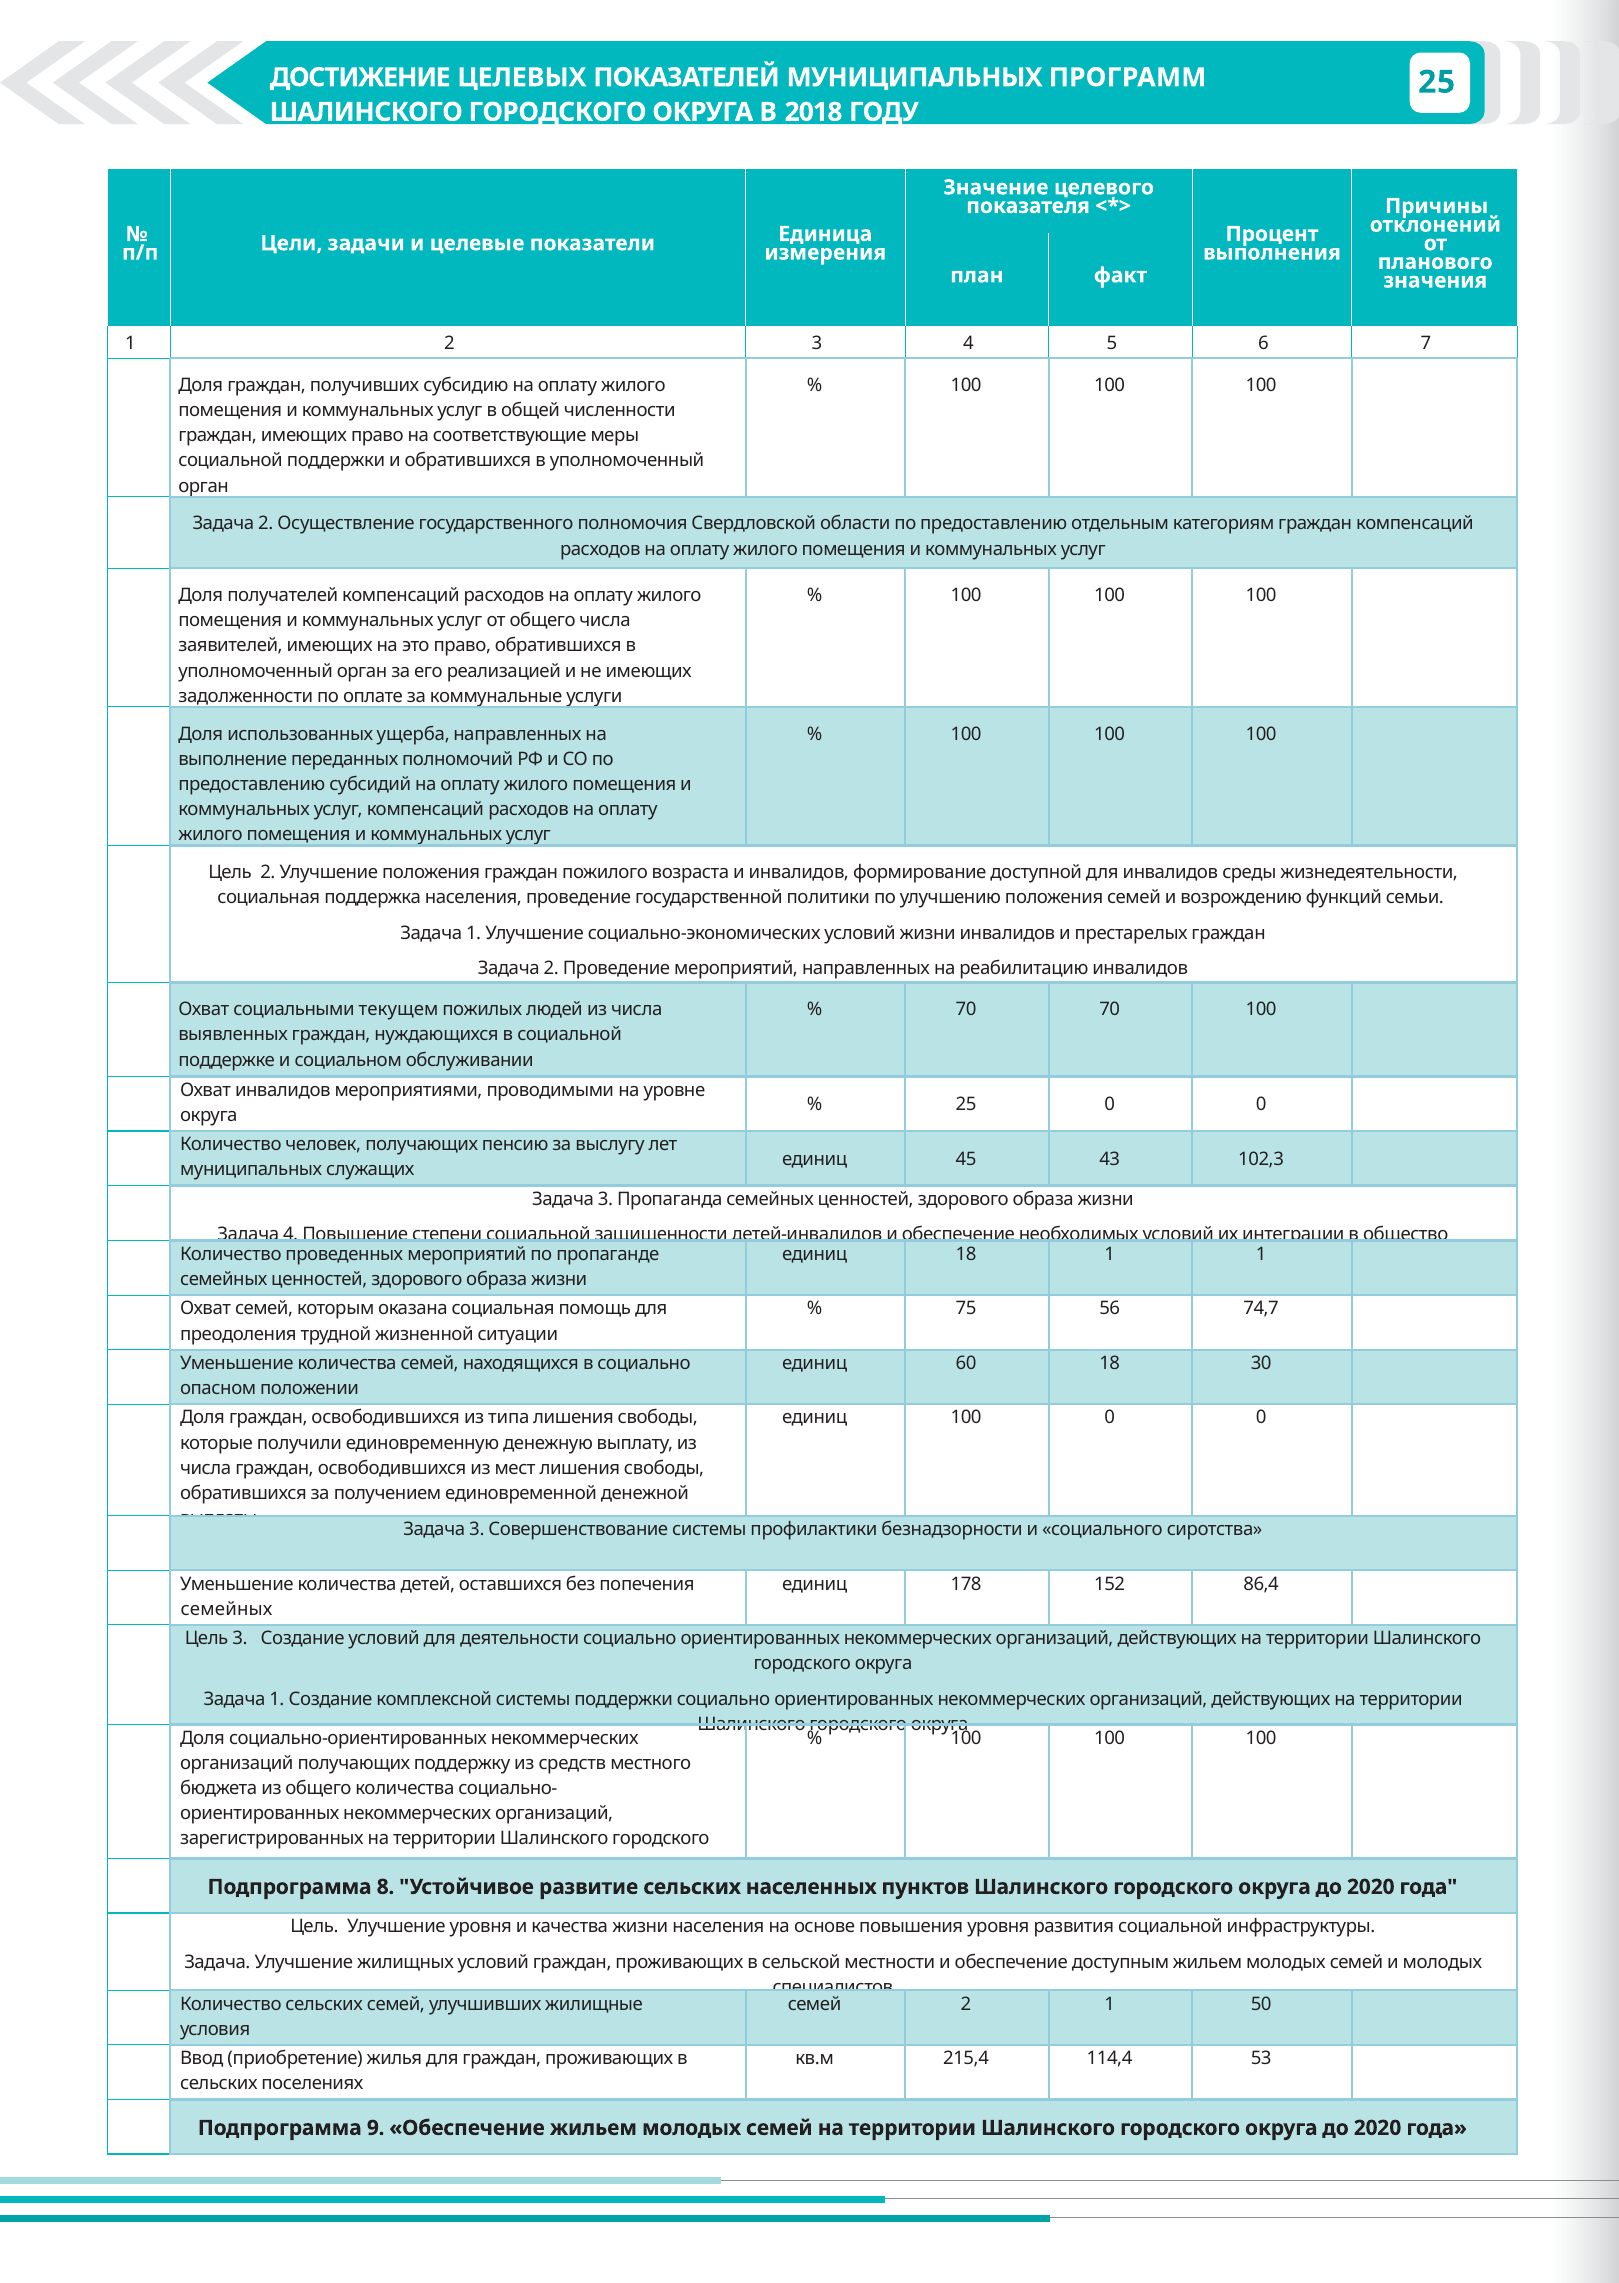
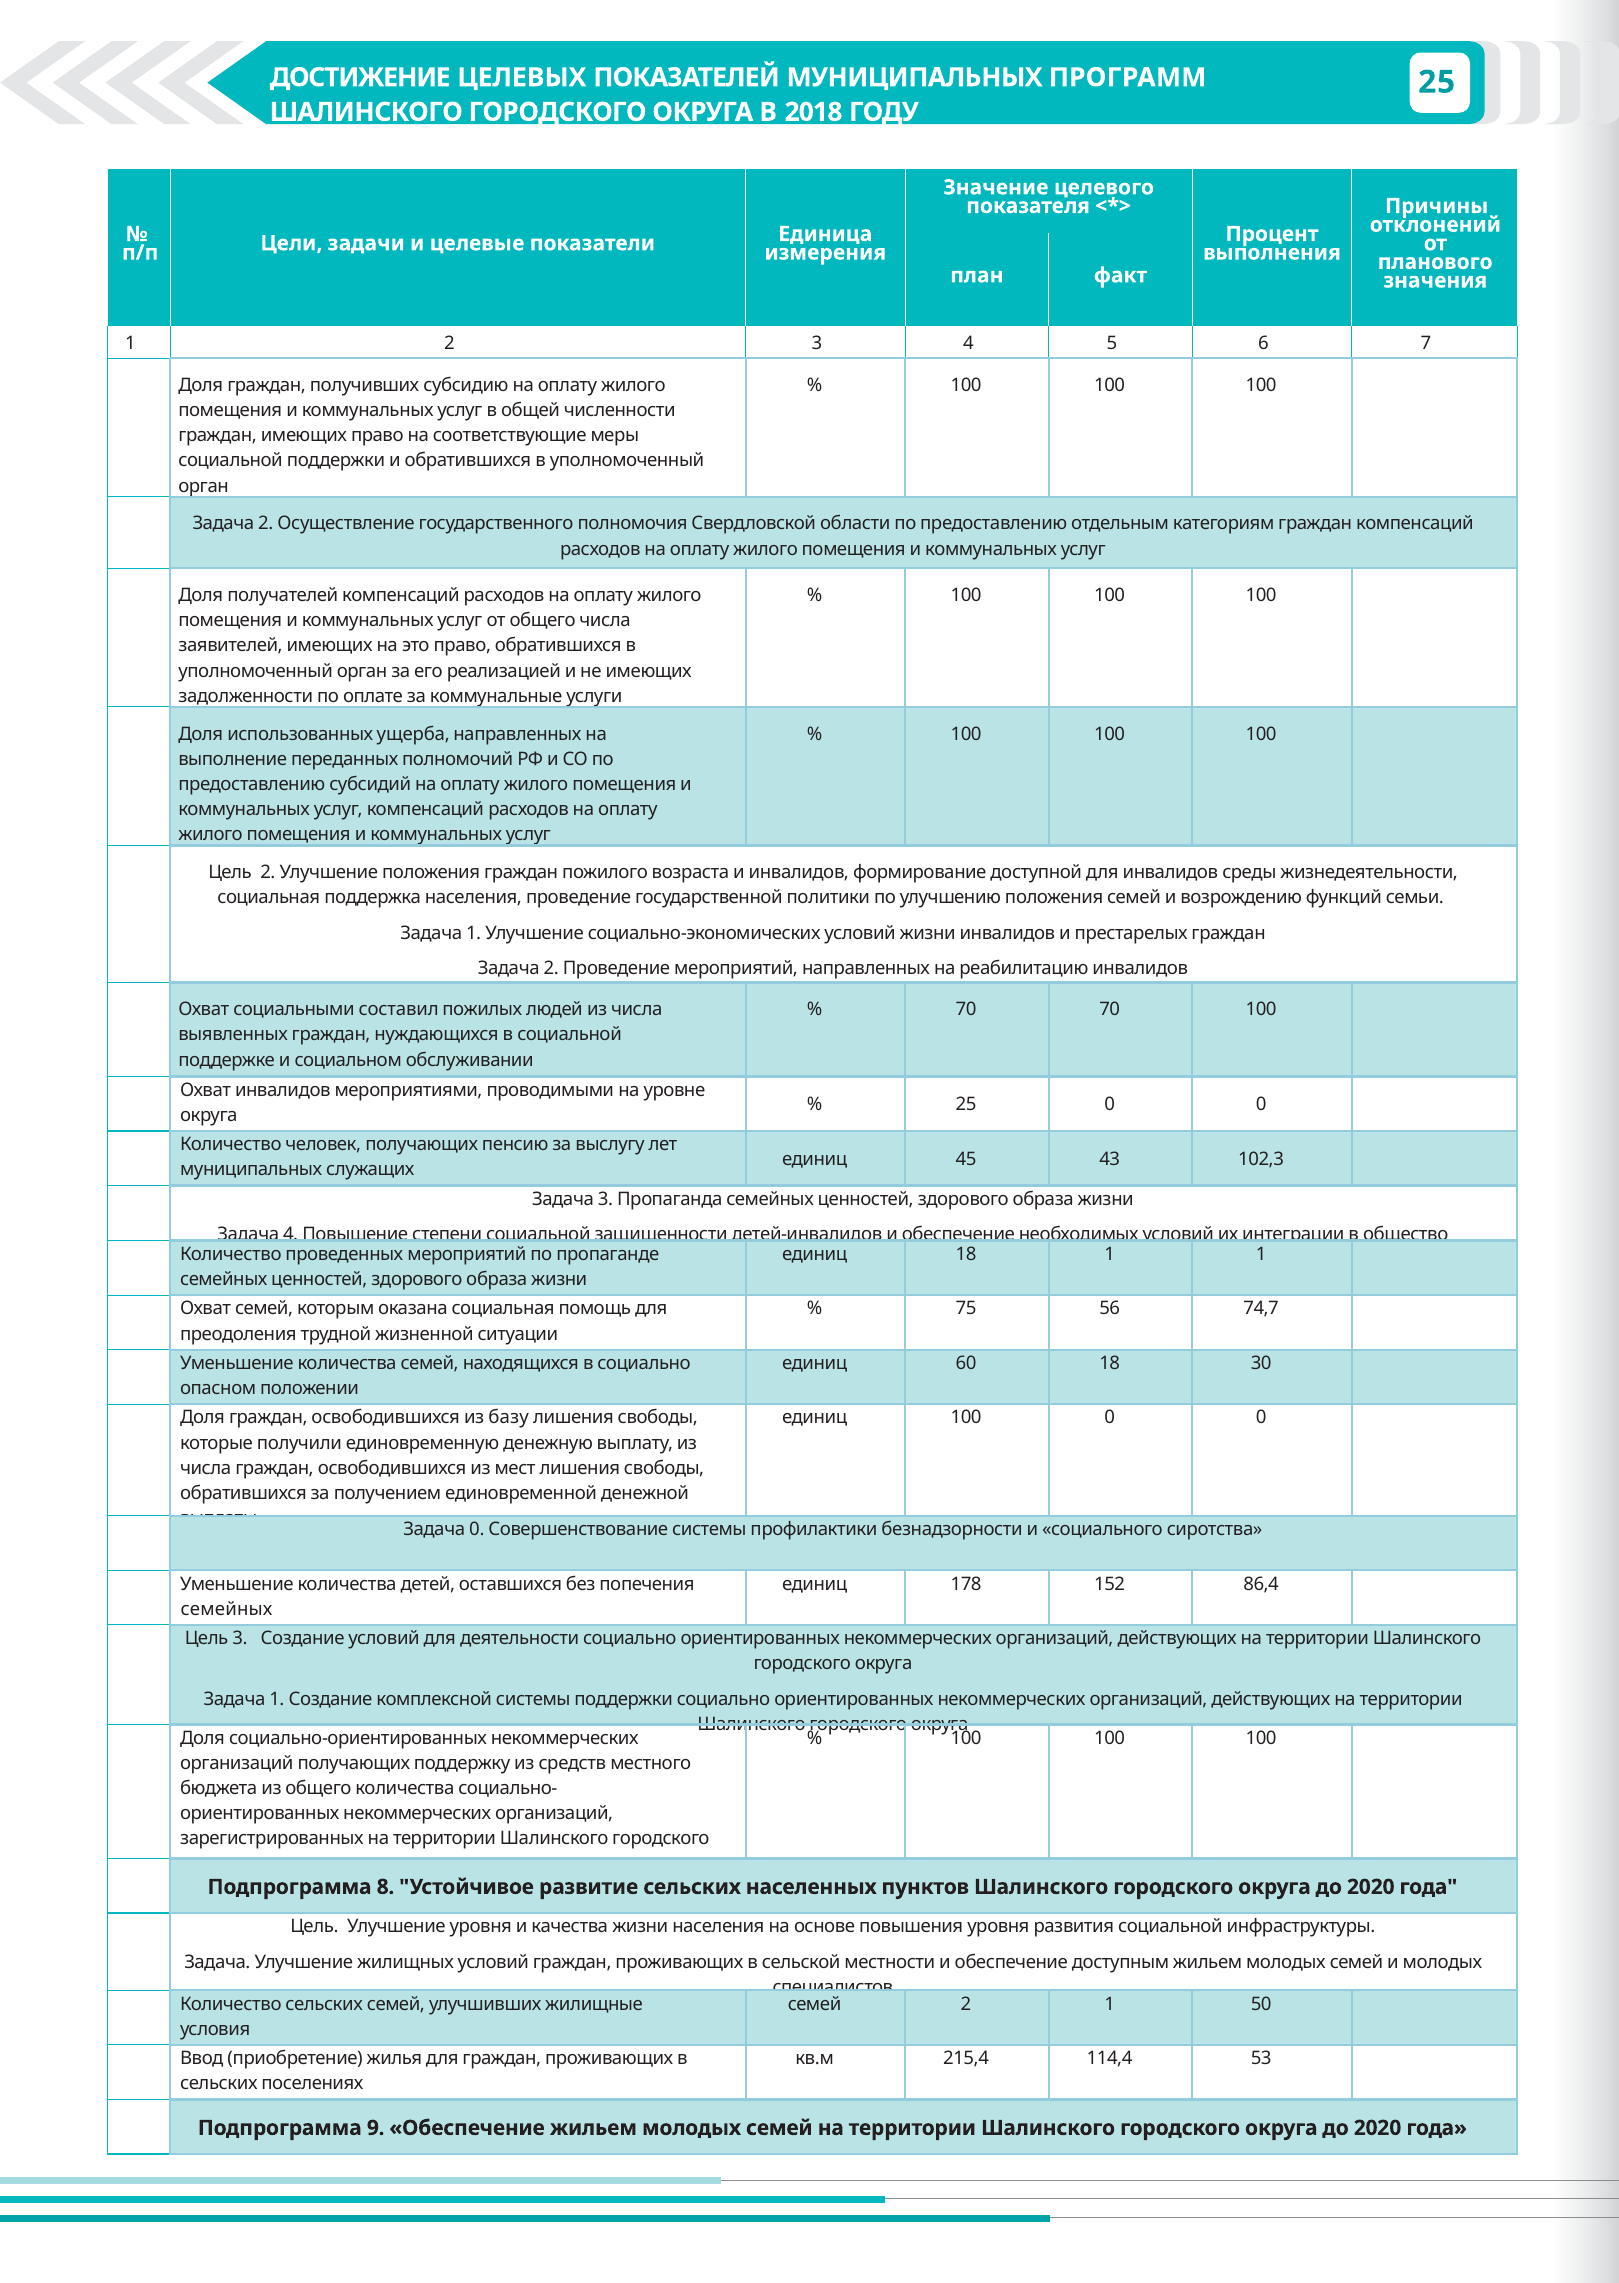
текущем: текущем -> составил
типа: типа -> базу
3 at (477, 1530): 3 -> 0
